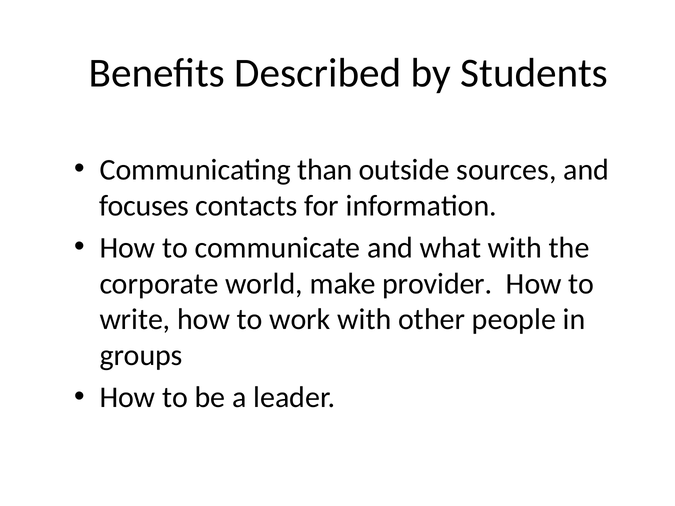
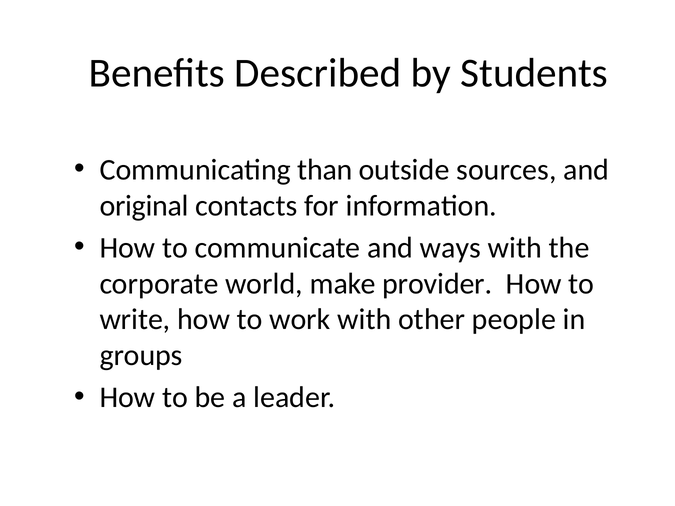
focuses: focuses -> original
what: what -> ways
